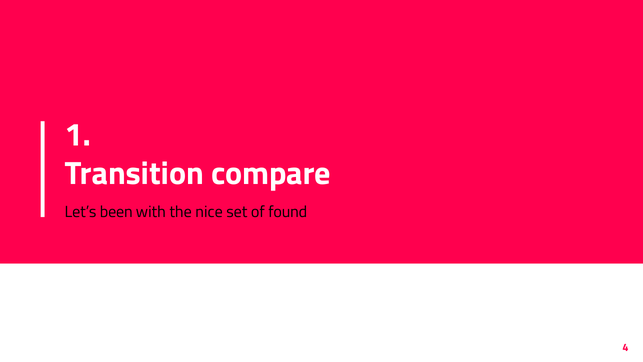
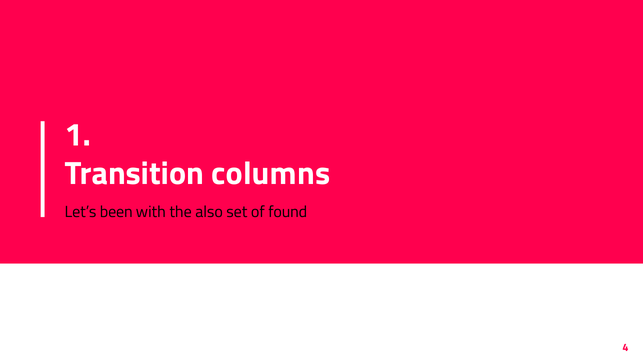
compare: compare -> columns
nice: nice -> also
